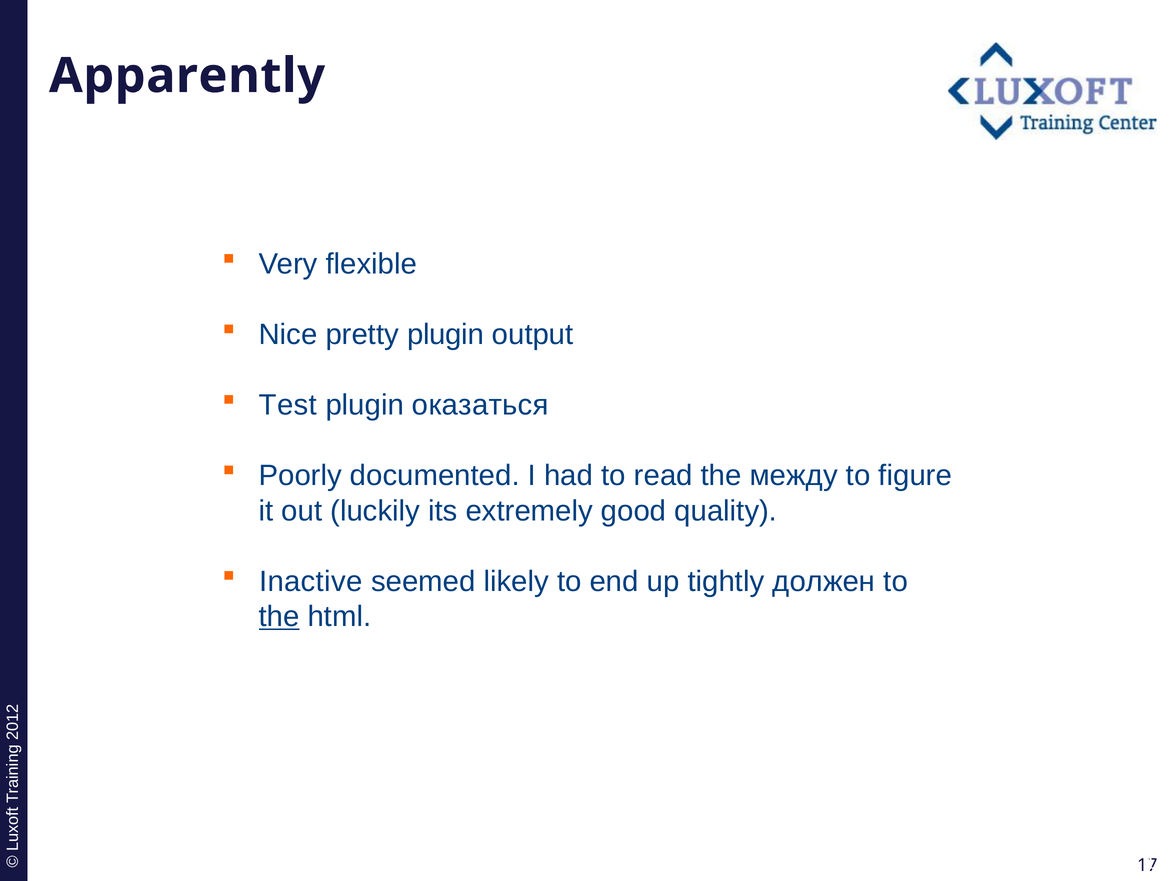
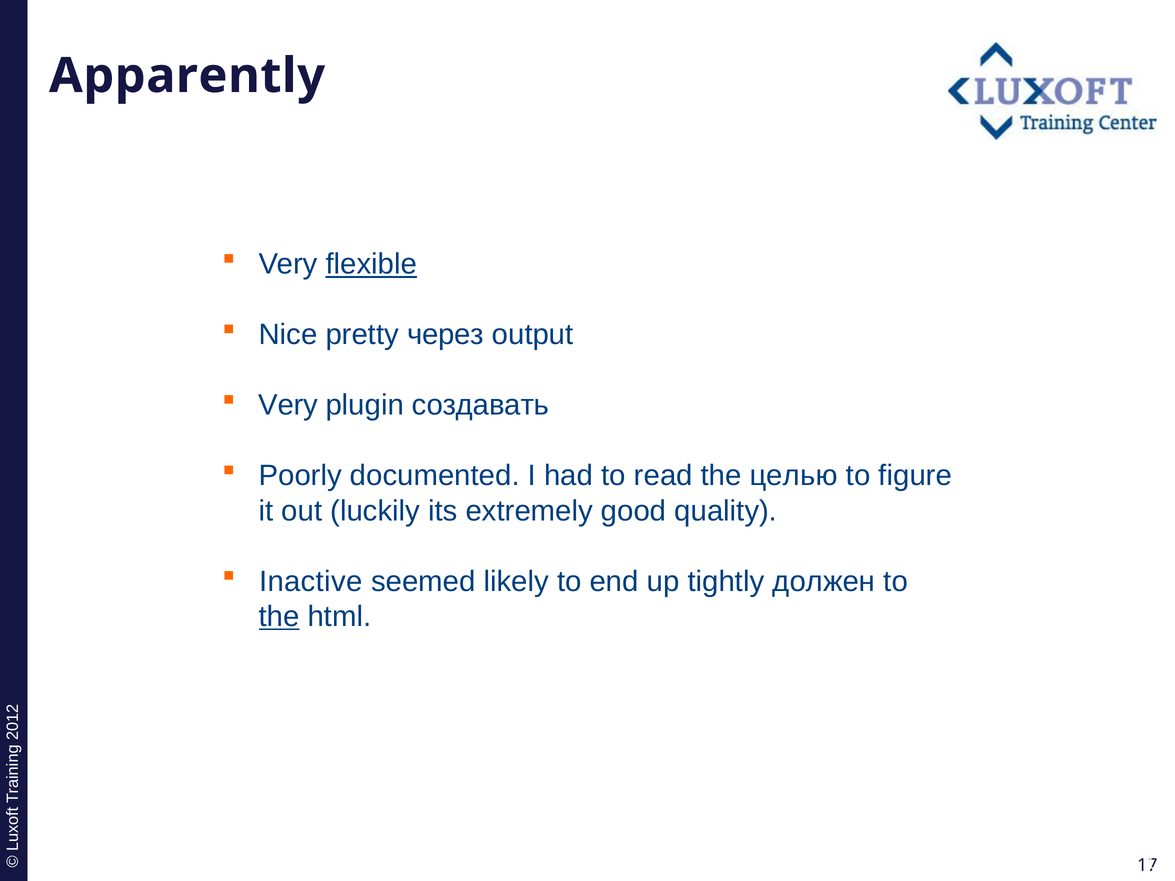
flexible underline: none -> present
pretty plugin: plugin -> через
Test at (288, 405): Test -> Very
оказаться: оказаться -> создавать
между: между -> целью
